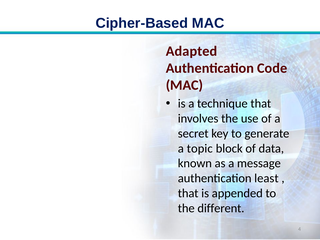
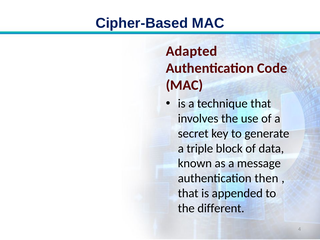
topic: topic -> triple
least: least -> then
